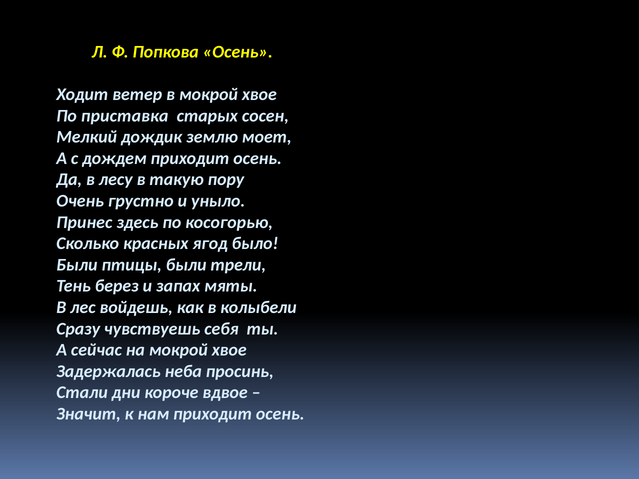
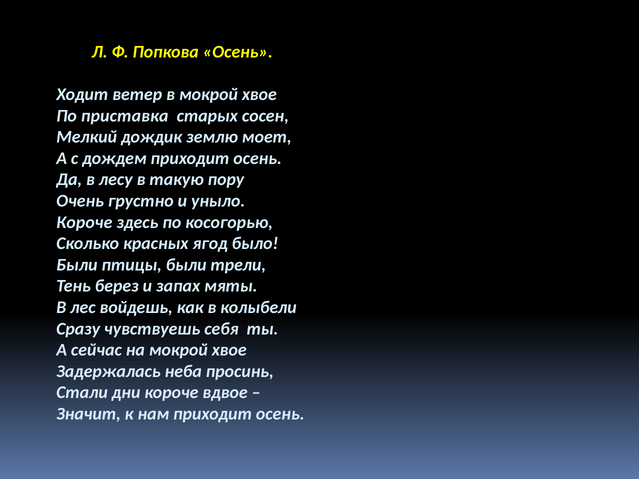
Принес at (84, 222): Принес -> Короче
